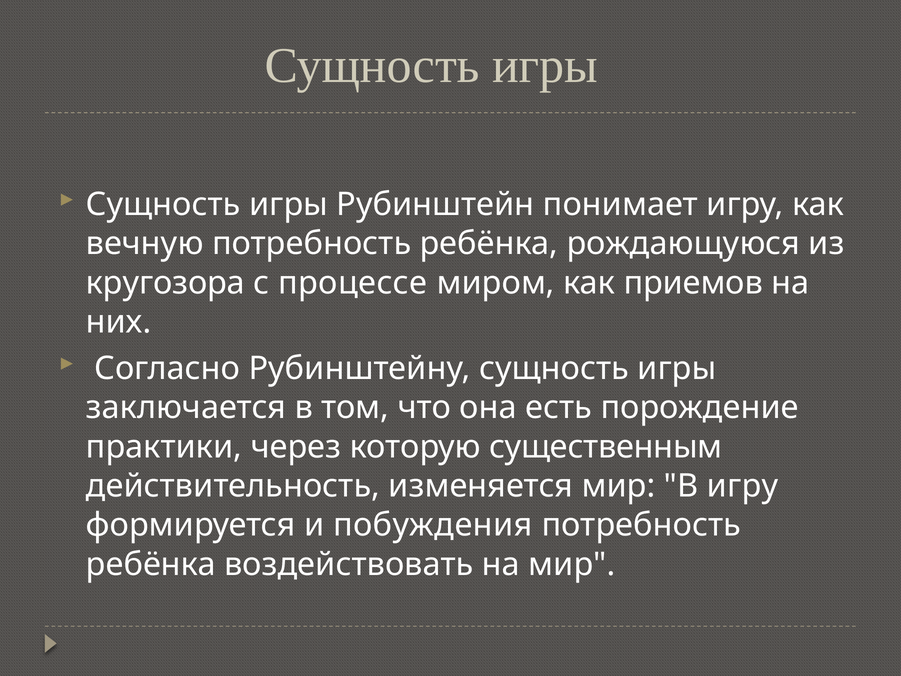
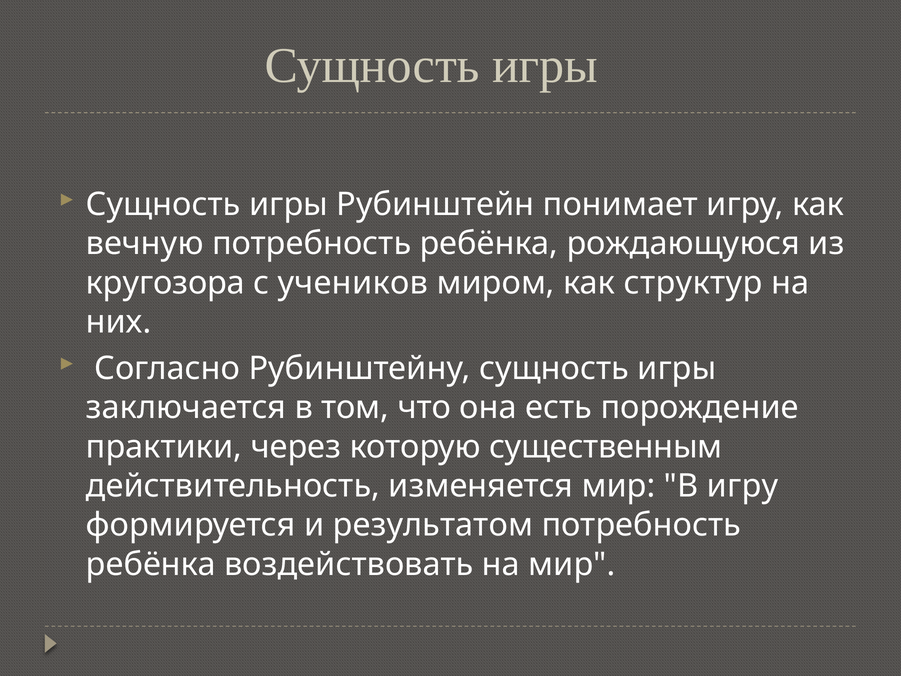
процессе: процессе -> учеников
приемов: приемов -> структур
побуждения: побуждения -> результатом
